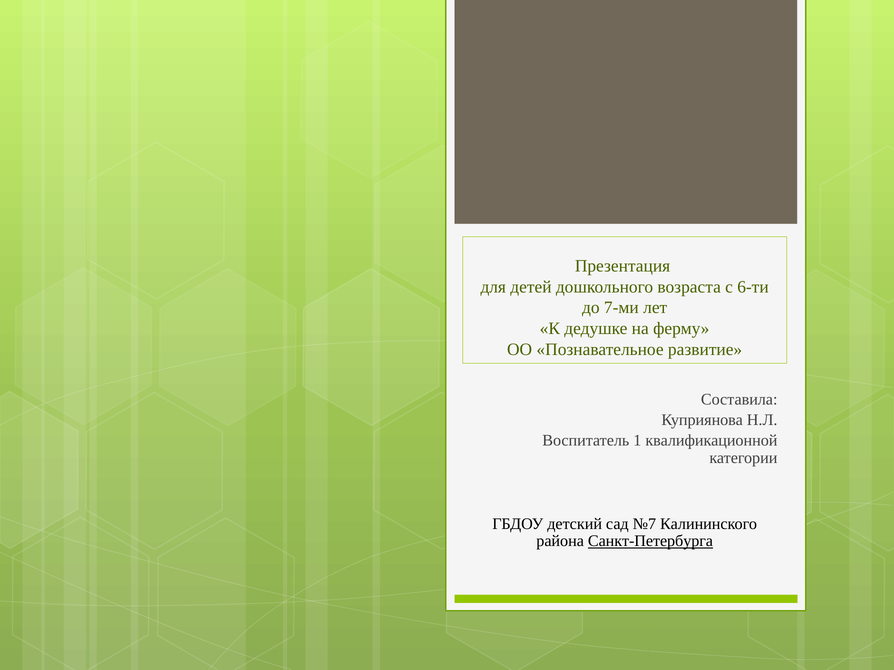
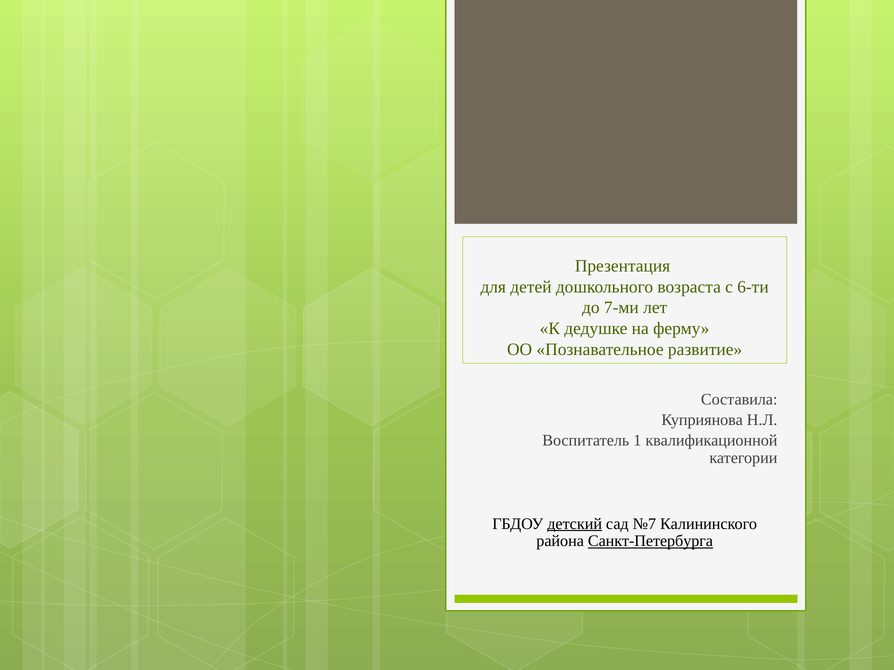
детский underline: none -> present
